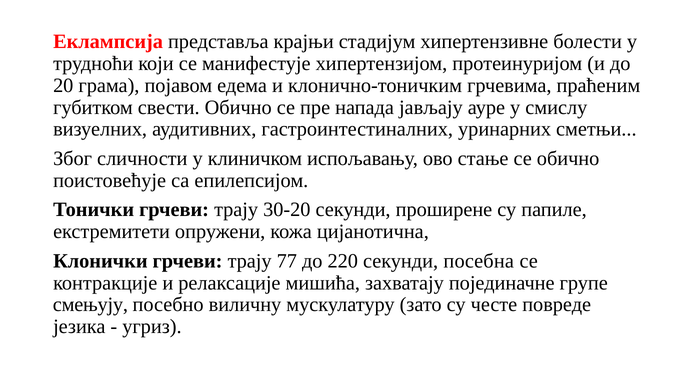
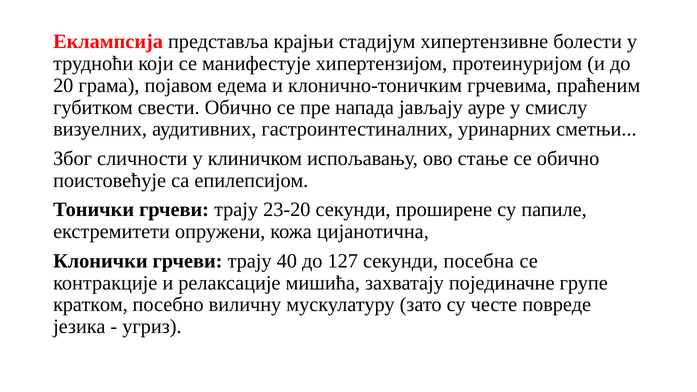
30-20: 30-20 -> 23-20
77: 77 -> 40
220: 220 -> 127
смењују: смењују -> кратком
